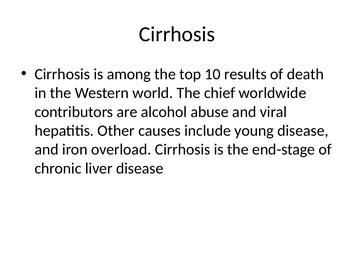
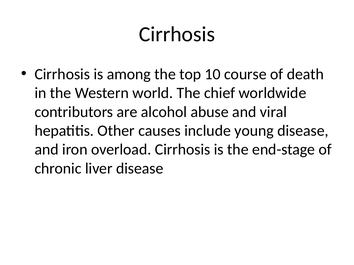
results: results -> course
